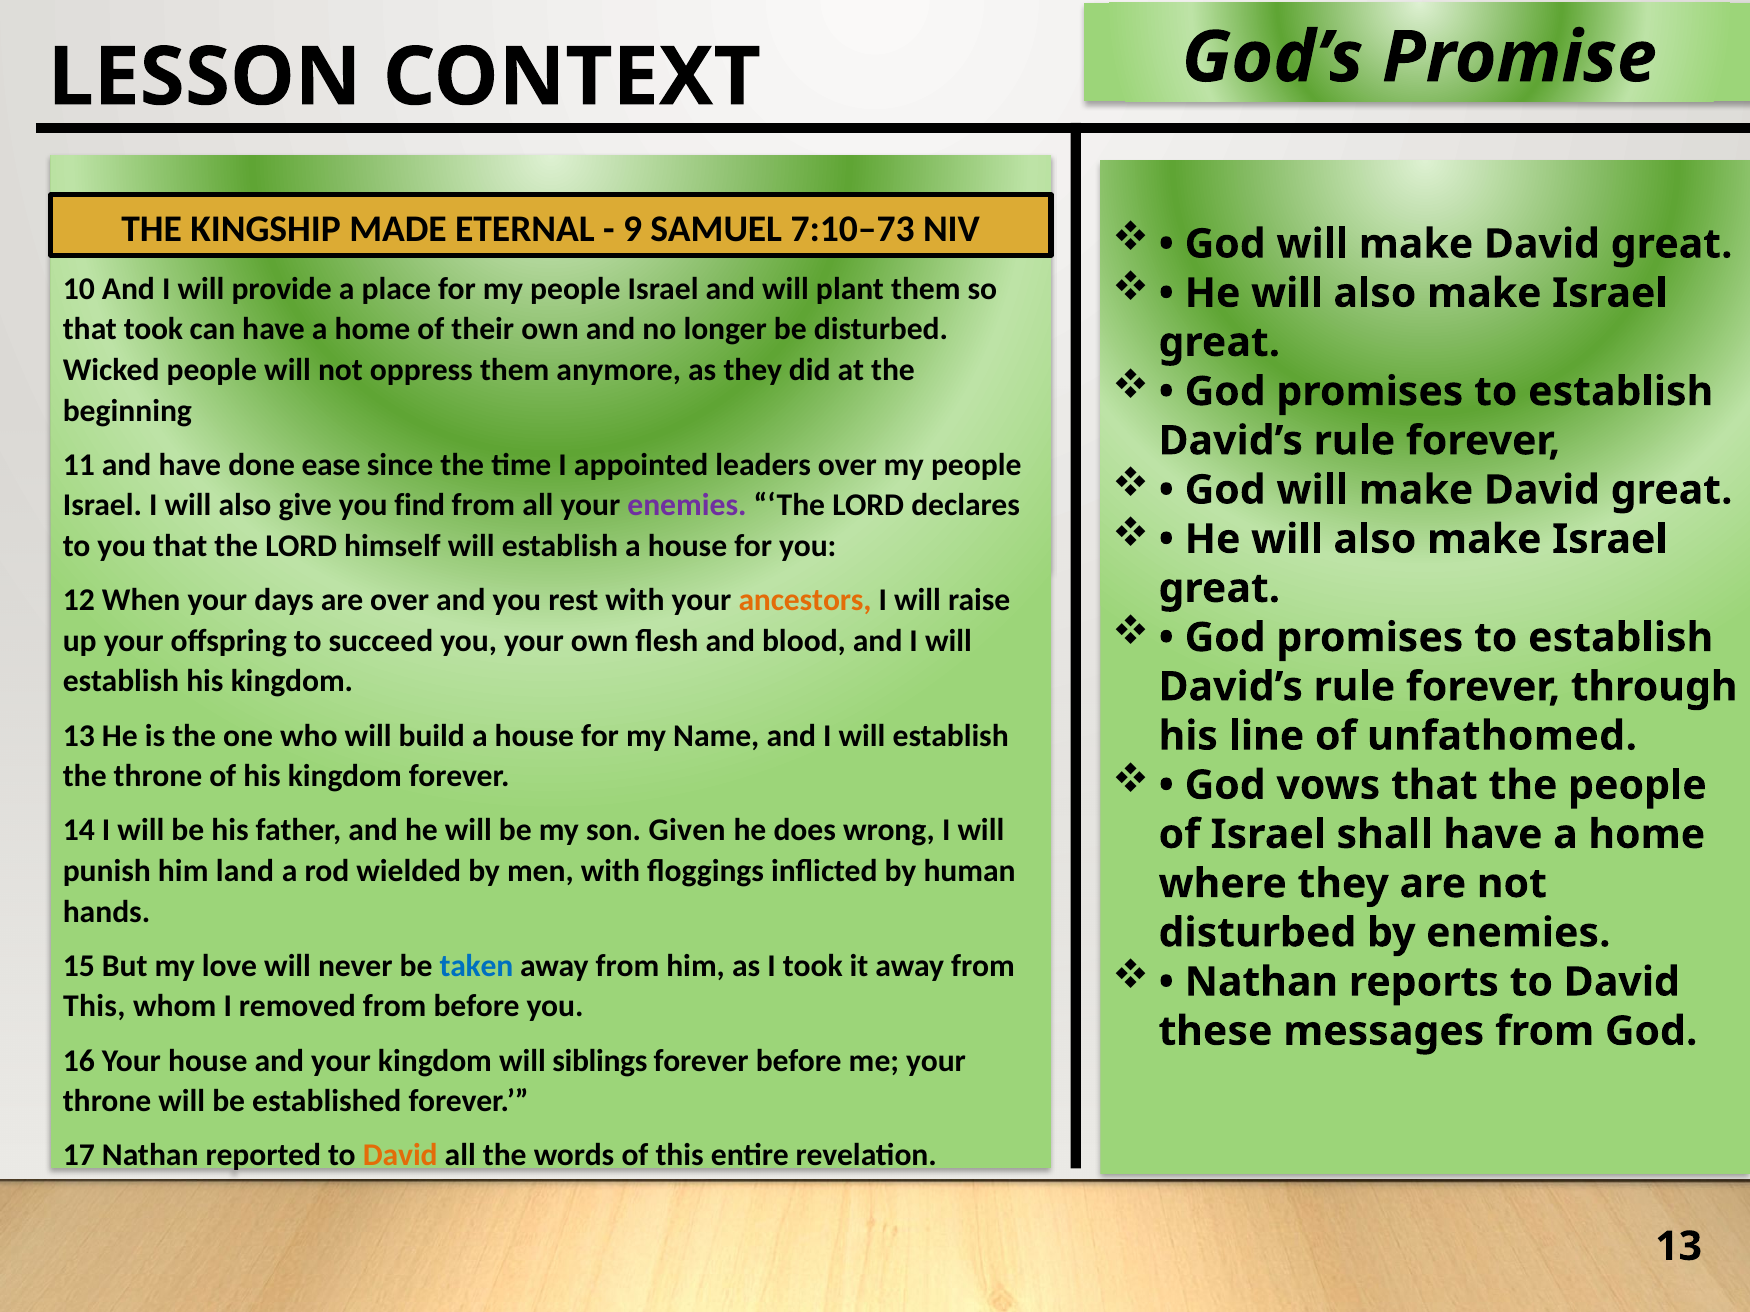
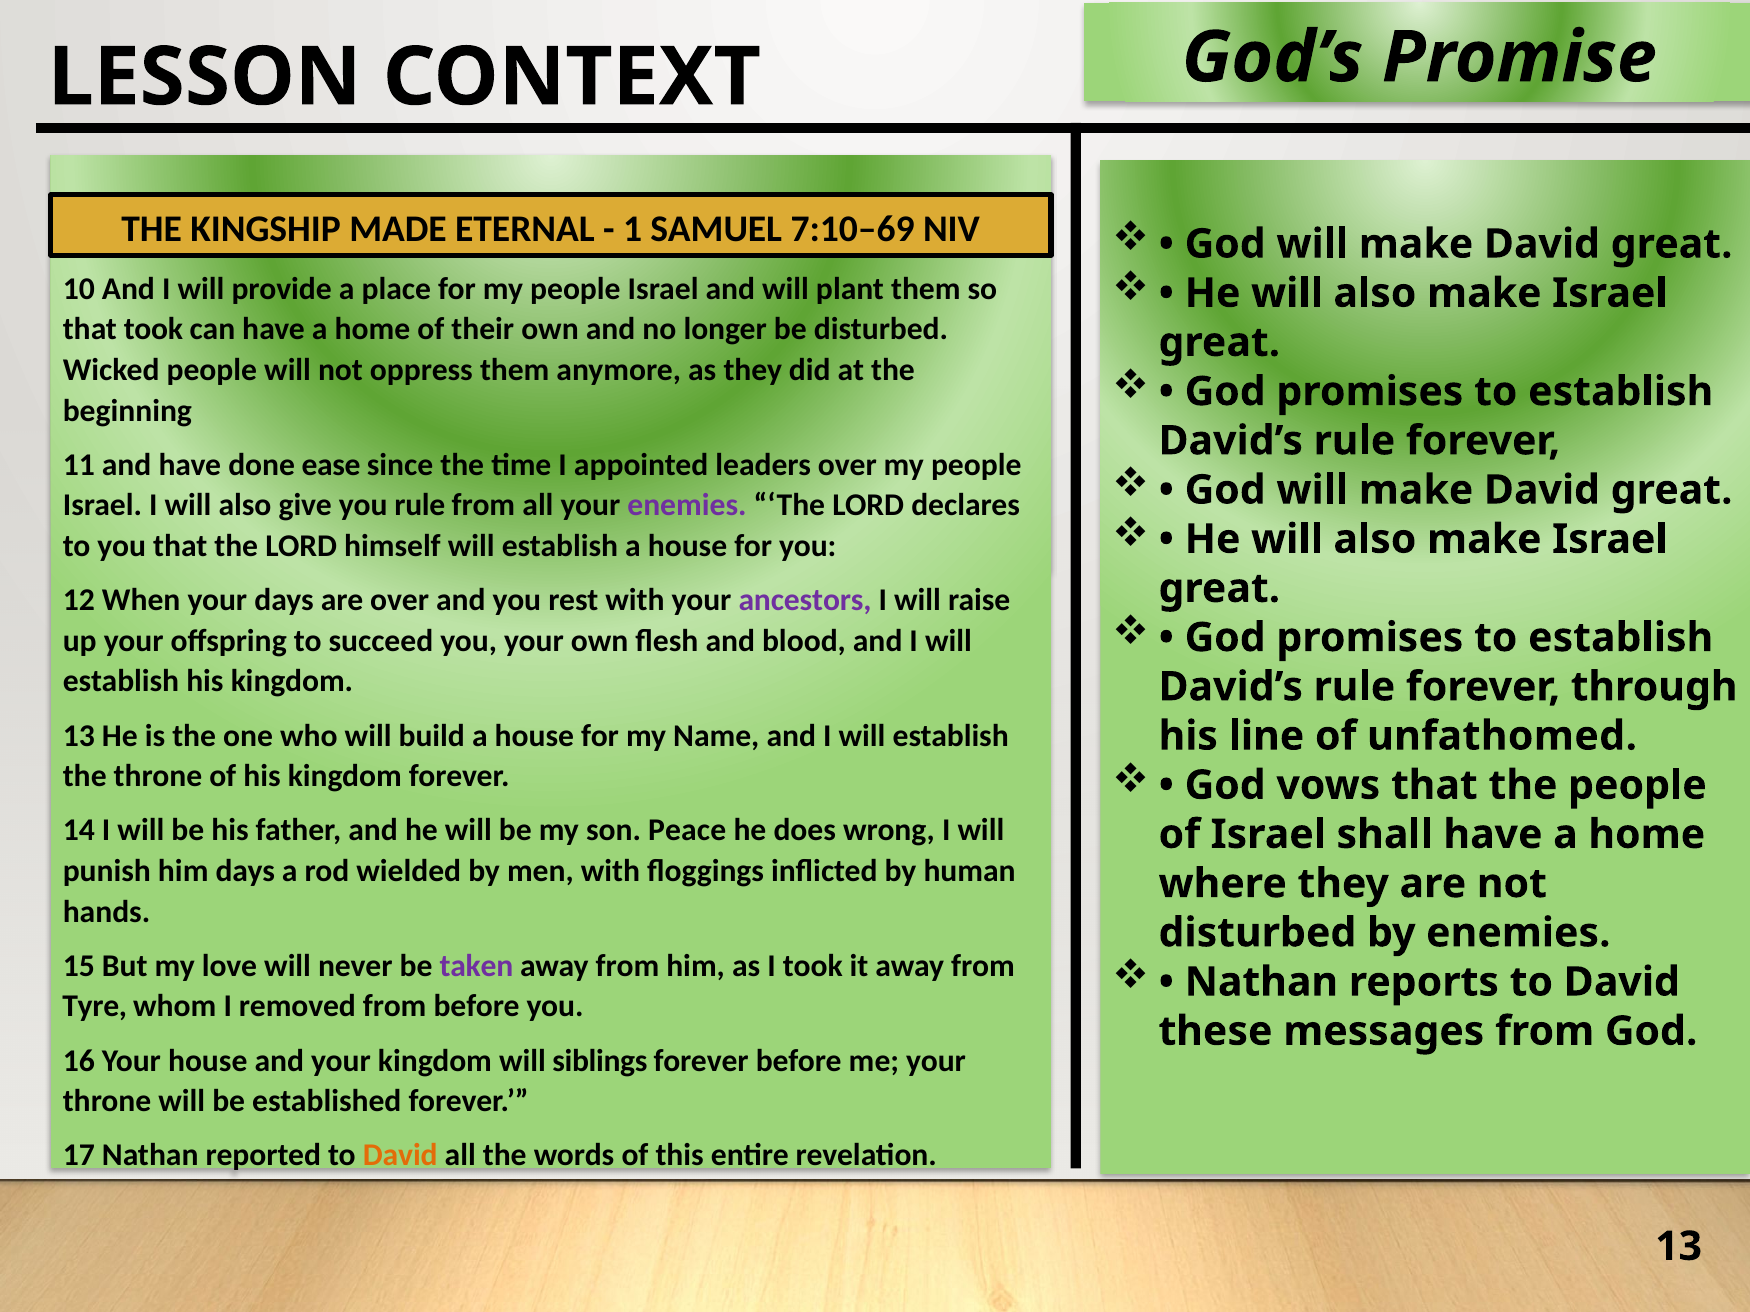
9: 9 -> 1
7:10–73: 7:10–73 -> 7:10–69
you find: find -> rule
ancestors colour: orange -> purple
Given: Given -> Peace
him land: land -> days
taken colour: blue -> purple
This at (94, 1007): This -> Tyre
